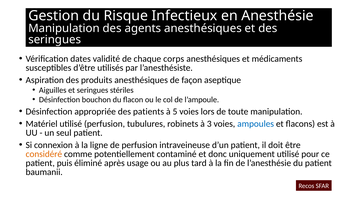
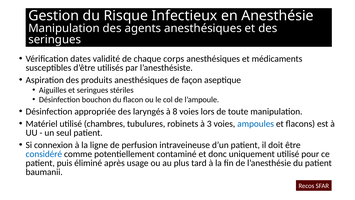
patients: patients -> laryngés
5: 5 -> 8
utilisé perfusion: perfusion -> chambres
considéré colour: orange -> blue
